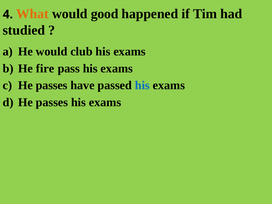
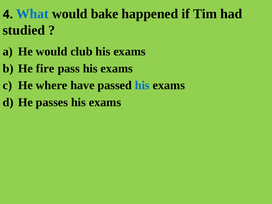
What colour: orange -> blue
good: good -> bake
passes at (52, 85): passes -> where
